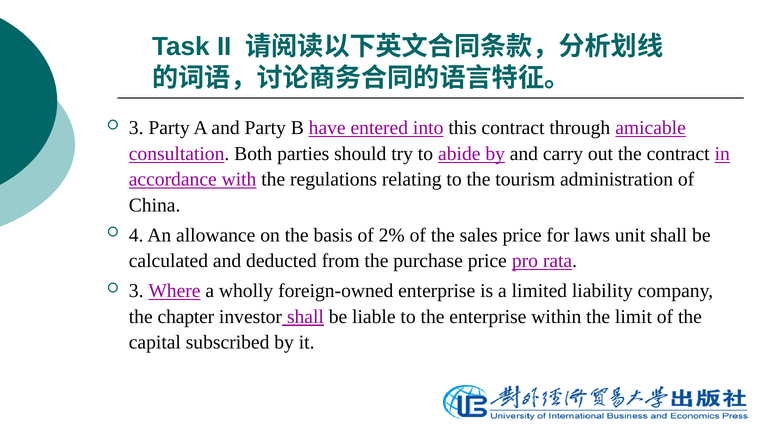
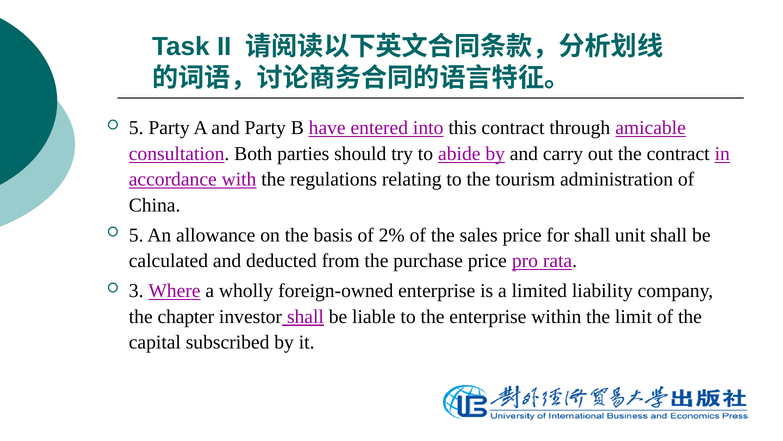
3 at (136, 128): 3 -> 5
4 at (136, 235): 4 -> 5
for laws: laws -> shall
